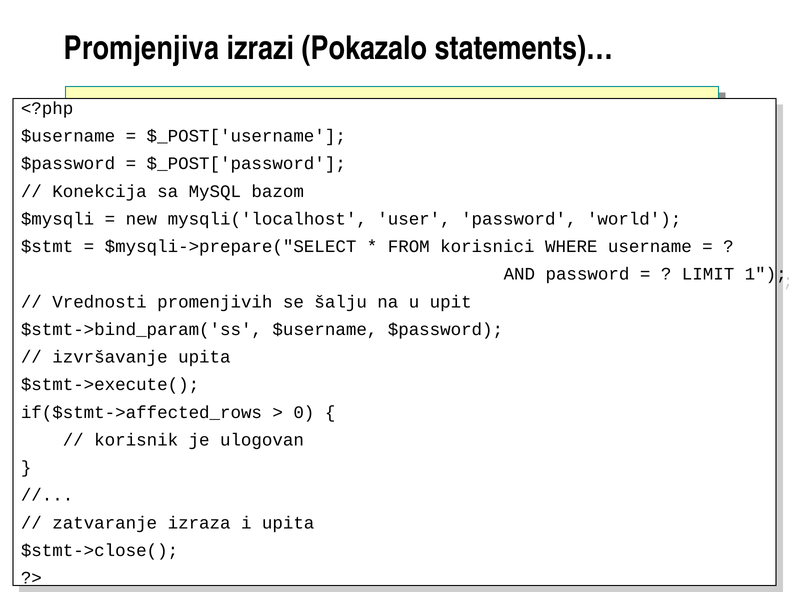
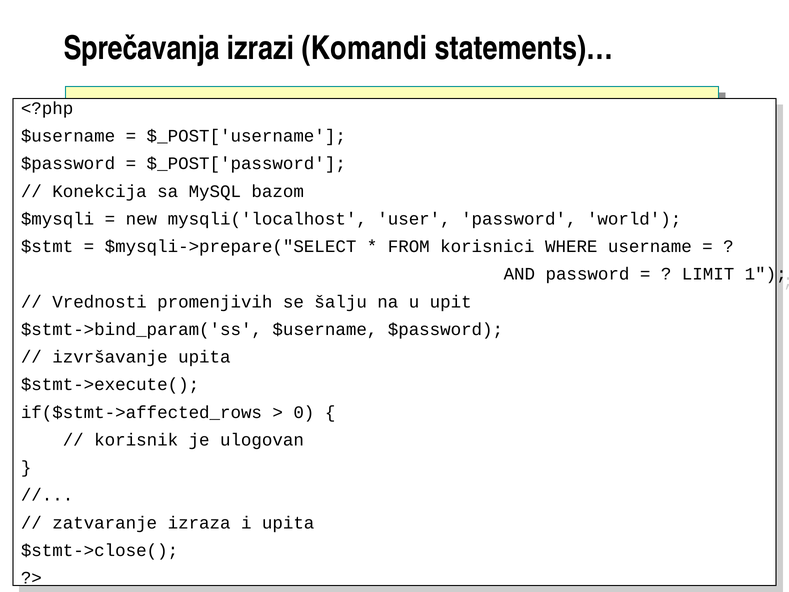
Promjenjiva: Promjenjiva -> Sprečavanja
Pokazalo: Pokazalo -> Komandi
